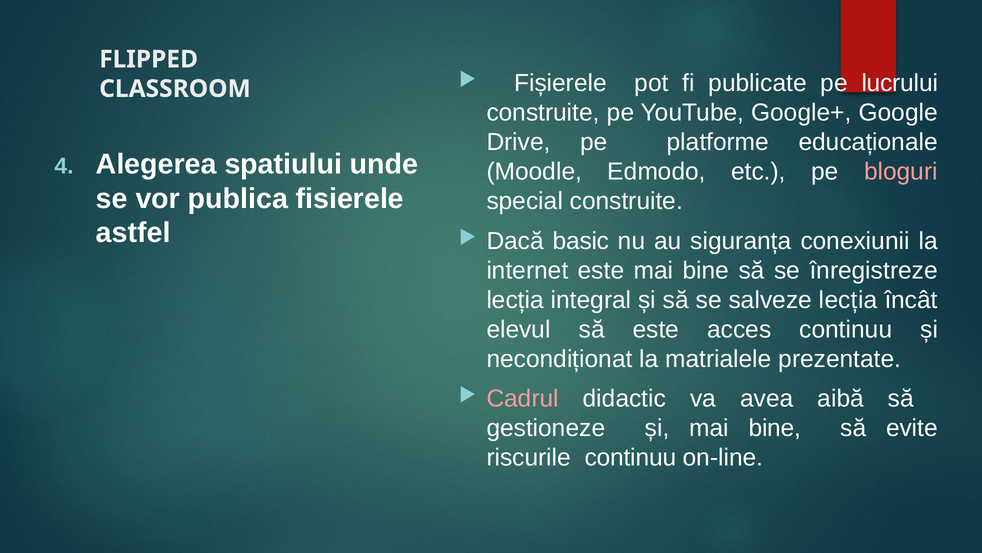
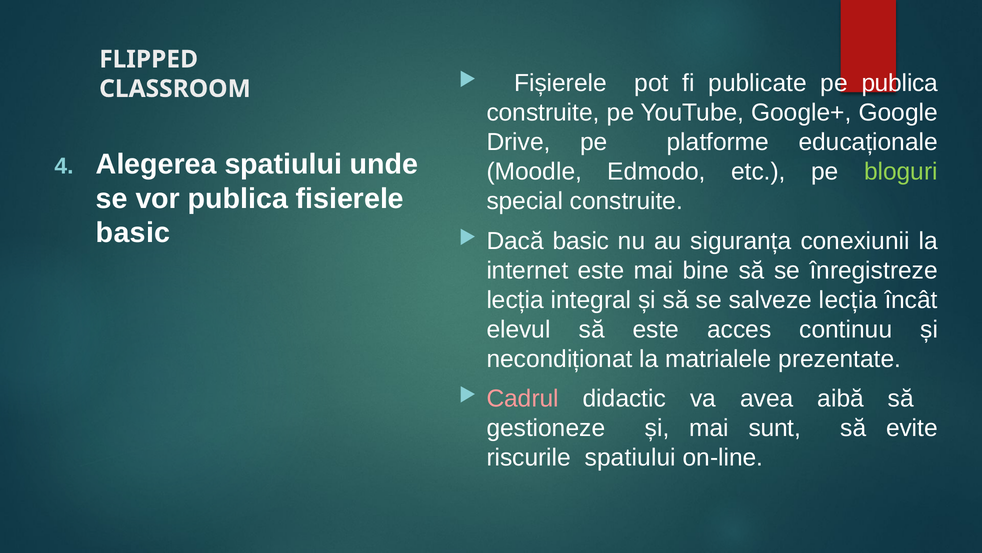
pe lucrului: lucrului -> publica
bloguri colour: pink -> light green
astfel at (133, 233): astfel -> basic
și mai bine: bine -> sunt
riscurile continuu: continuu -> spatiului
